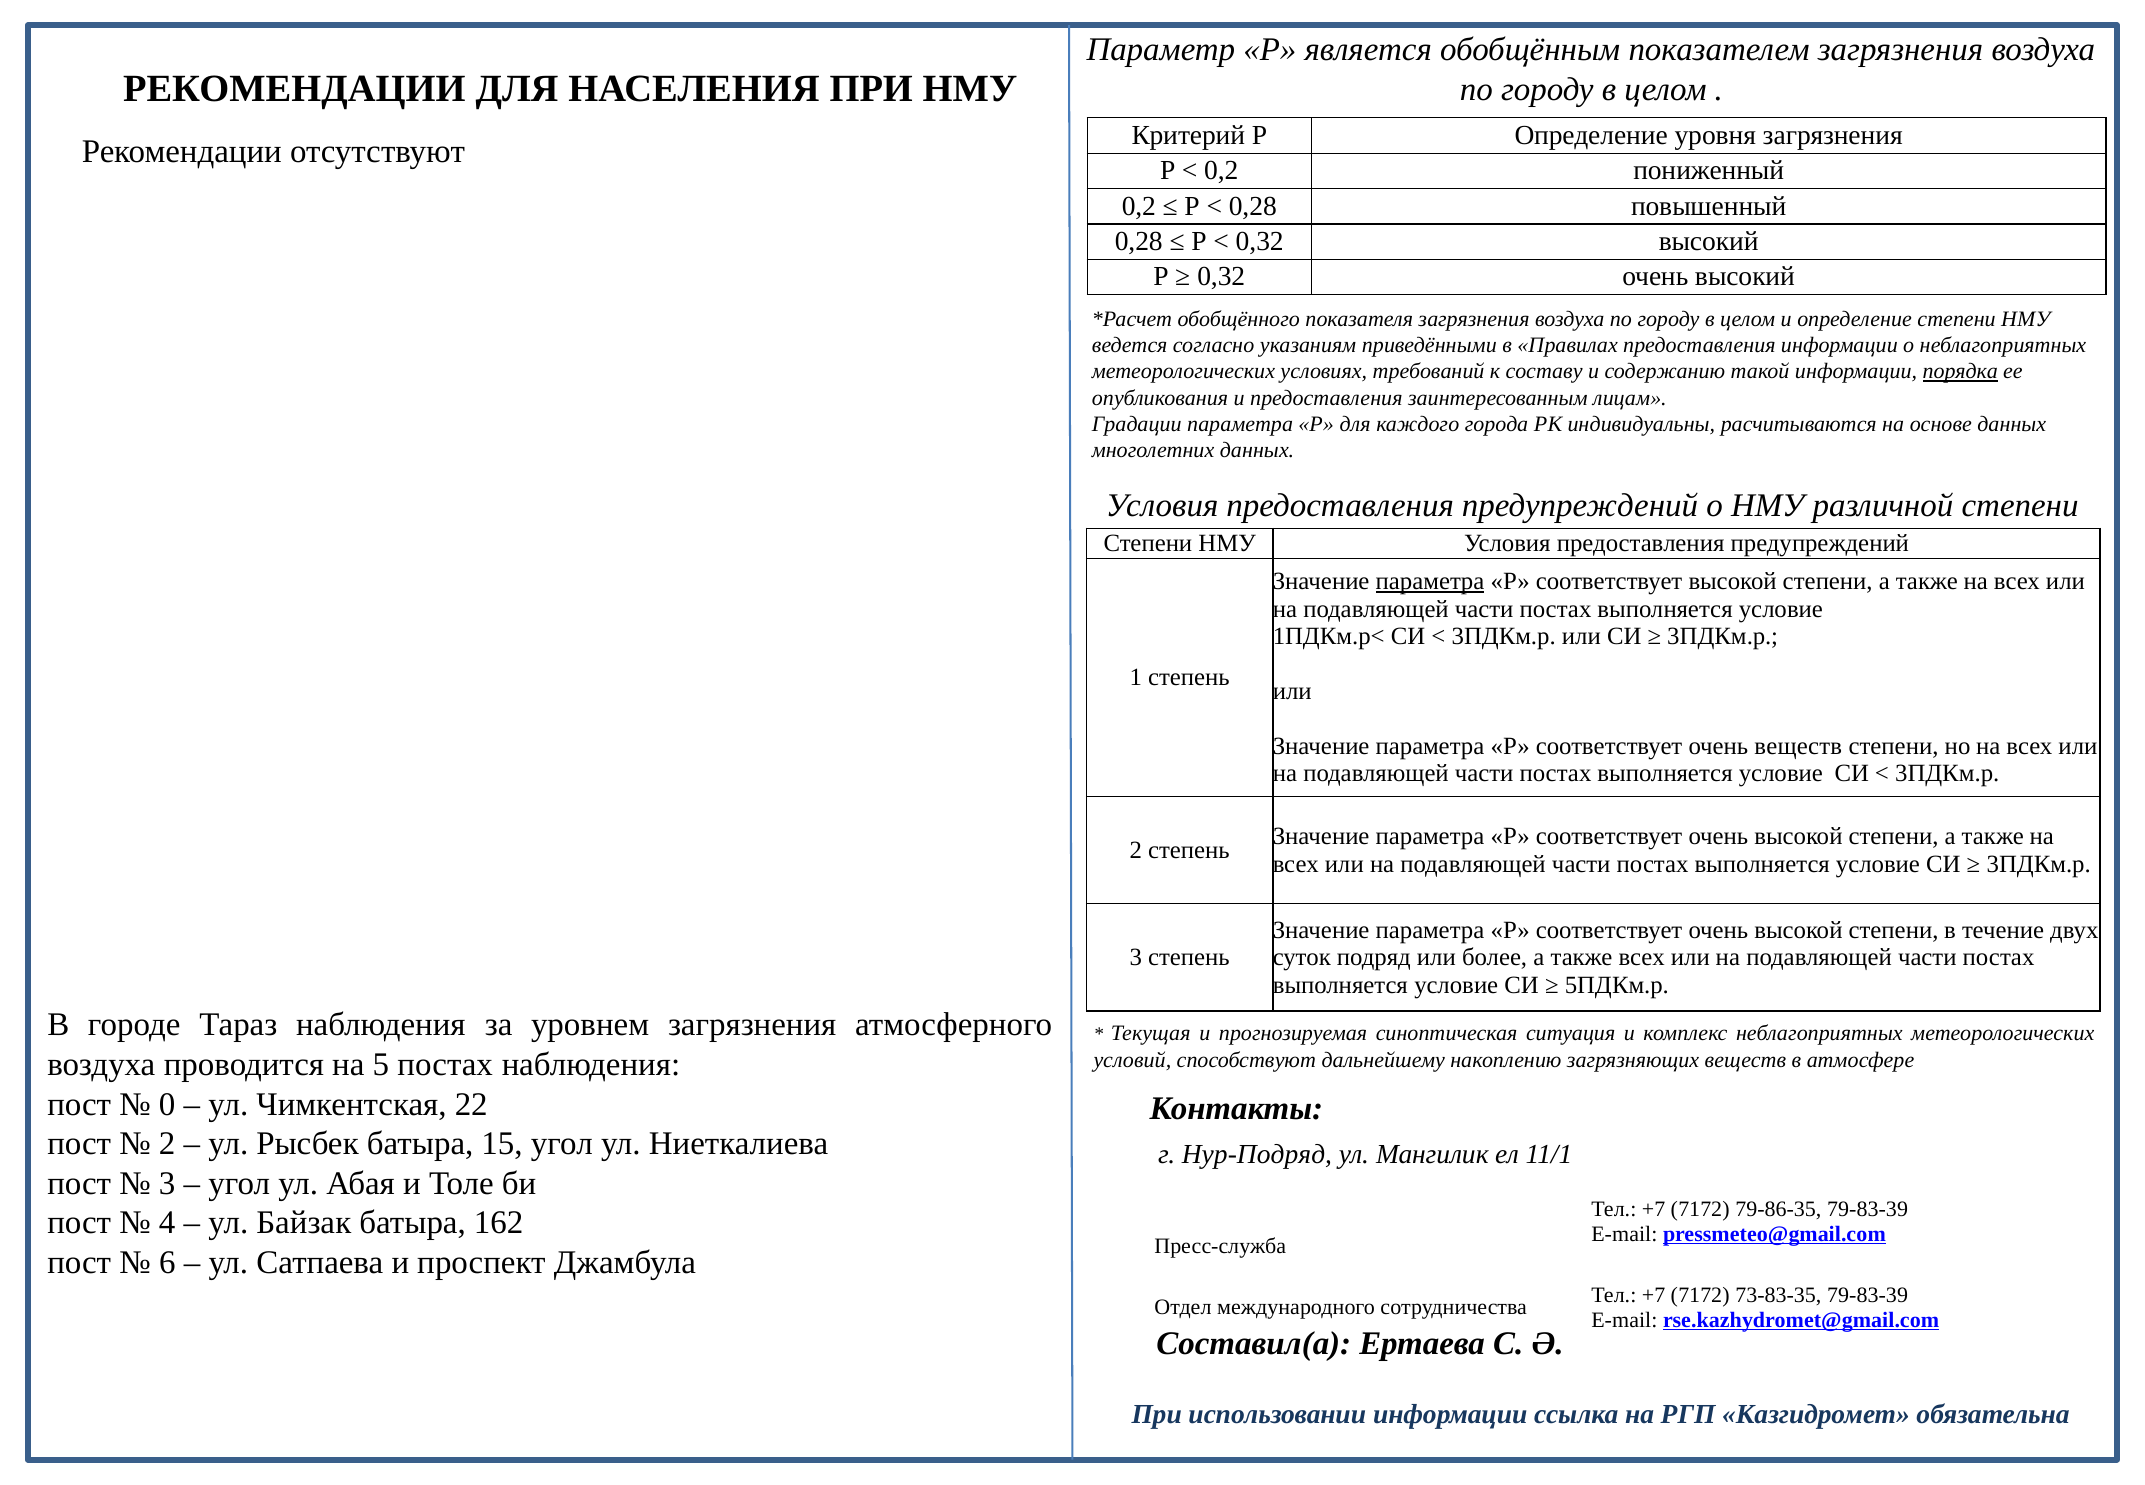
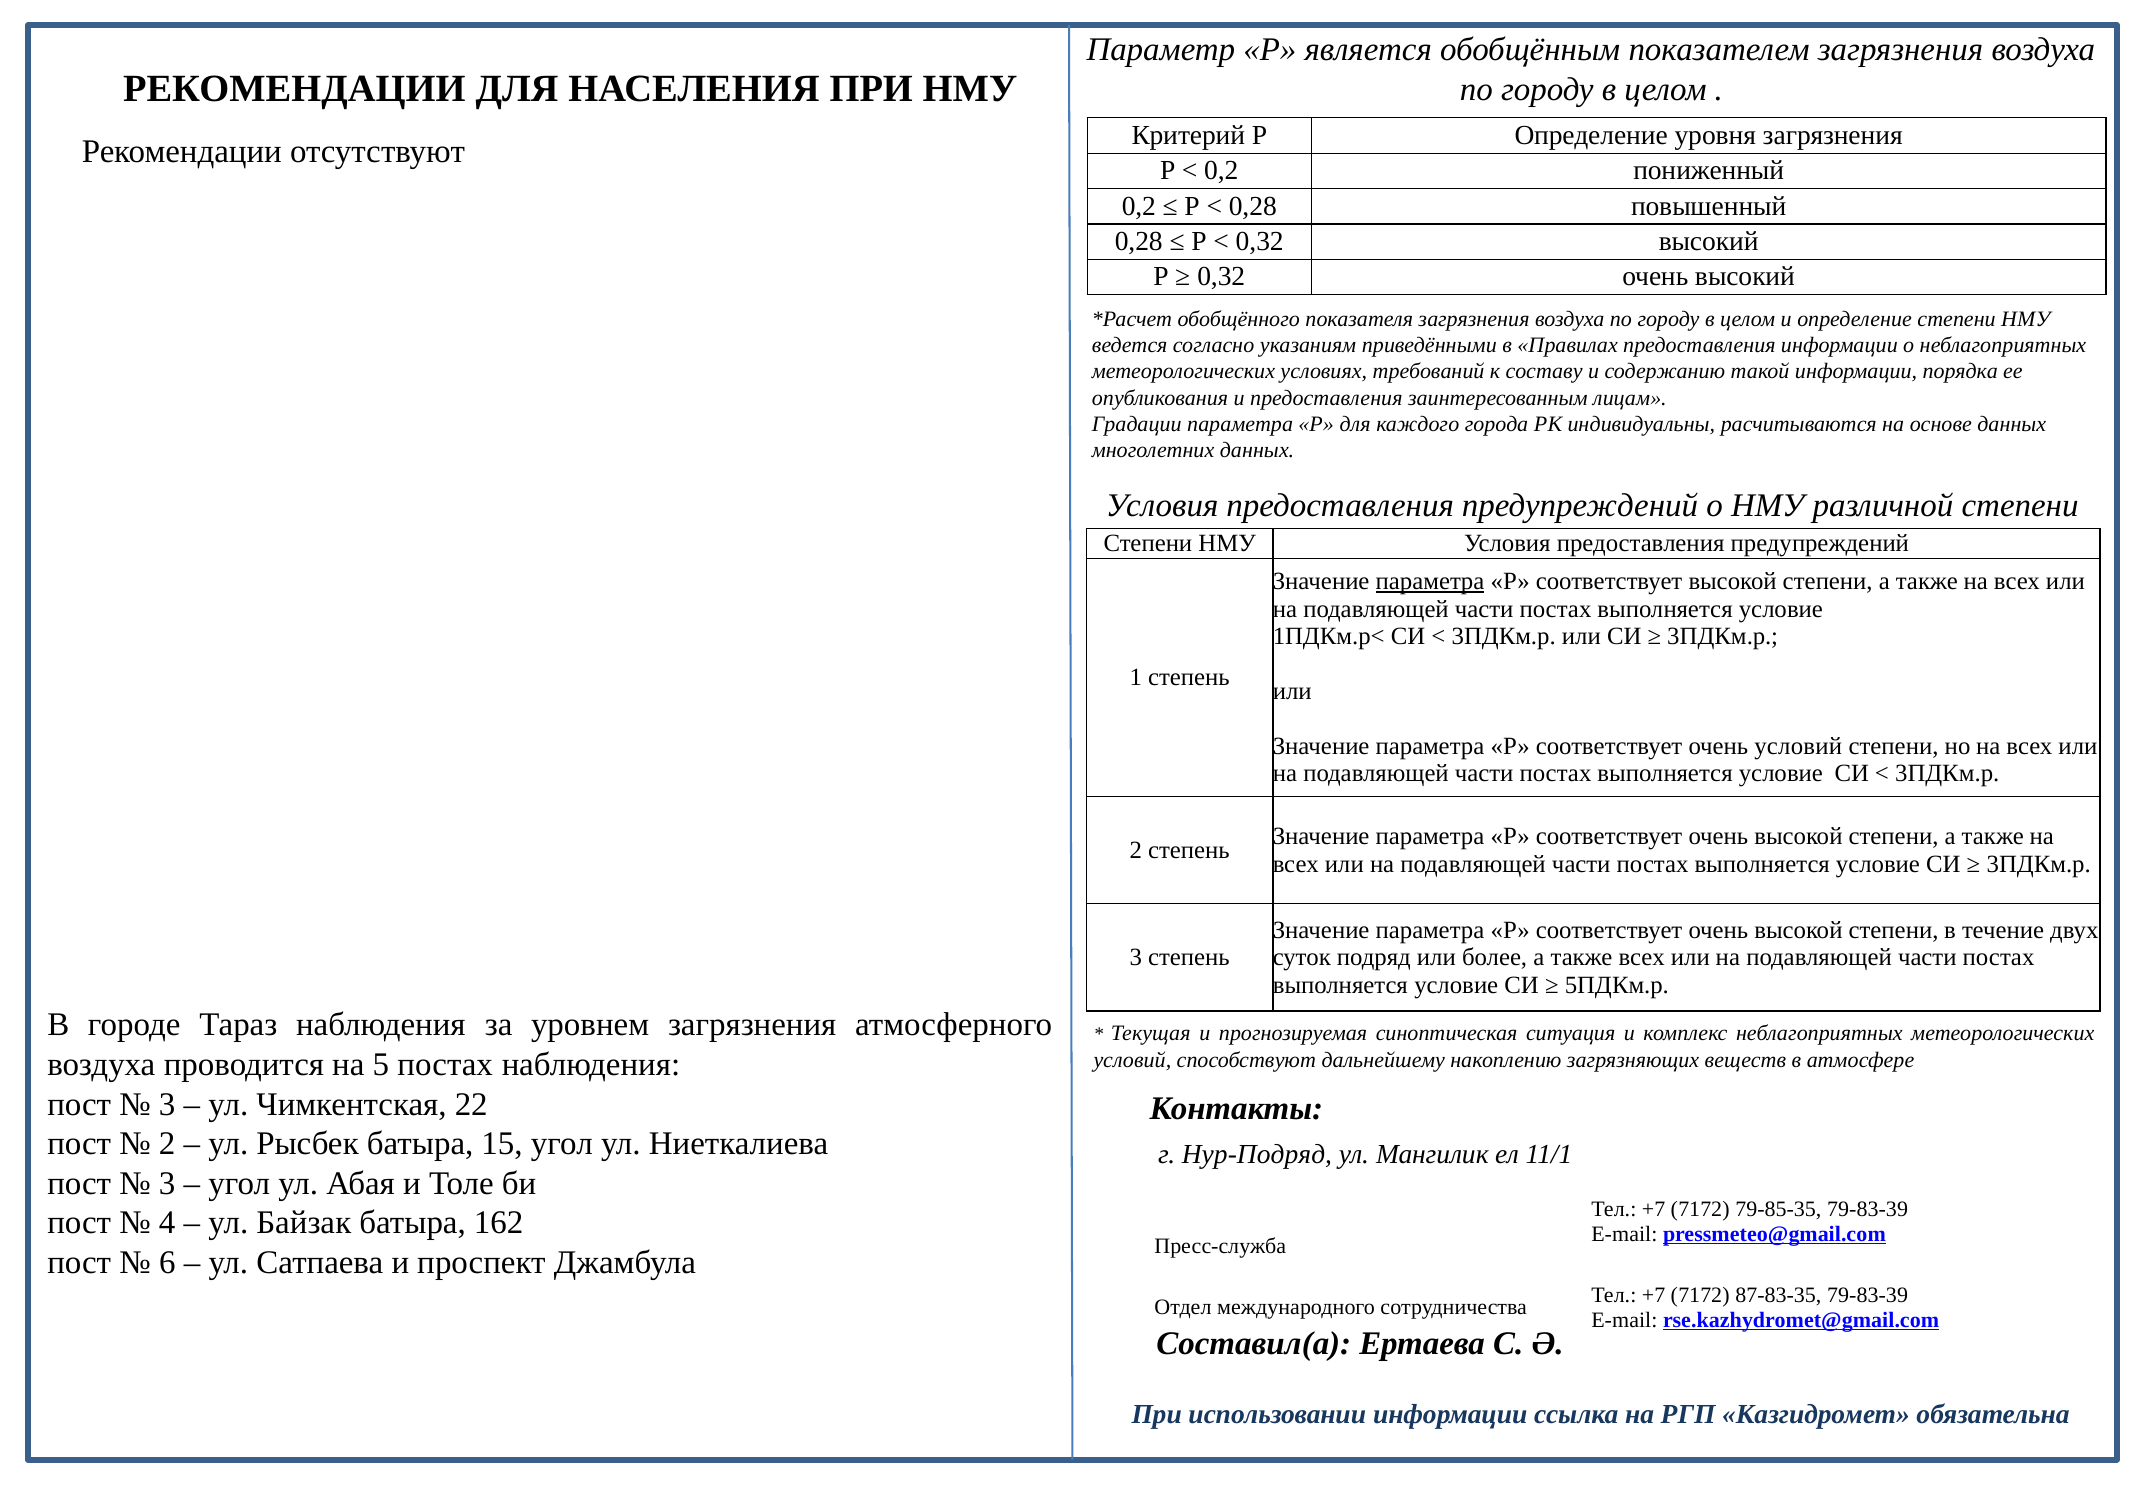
порядка underline: present -> none
очень веществ: веществ -> условий
0 at (167, 1104): 0 -> 3
79-86-35: 79-86-35 -> 79-85-35
73-83-35: 73-83-35 -> 87-83-35
